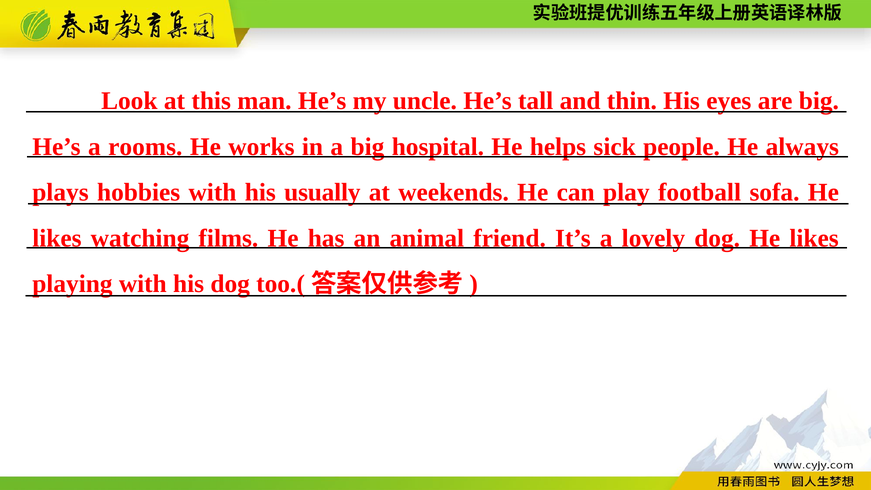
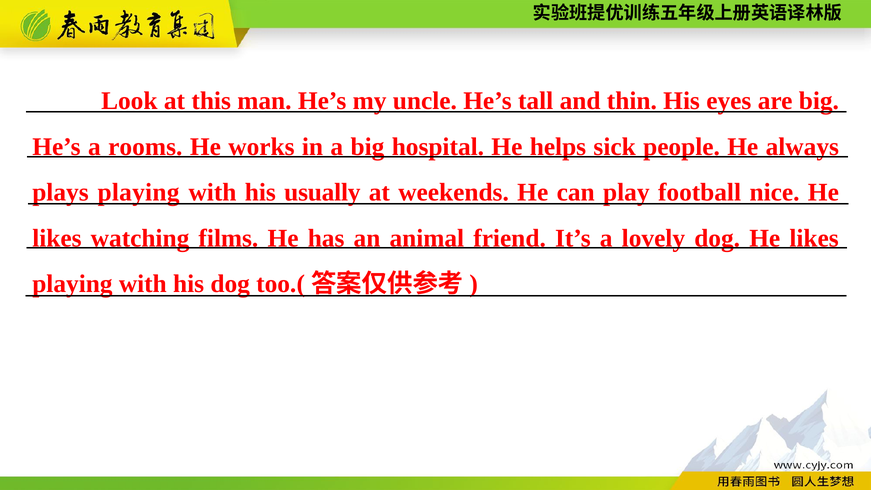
plays hobbies: hobbies -> playing
sofa: sofa -> nice
